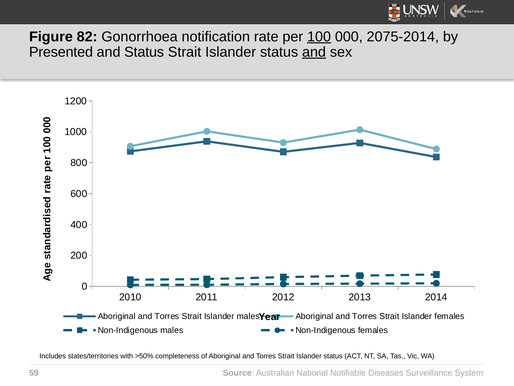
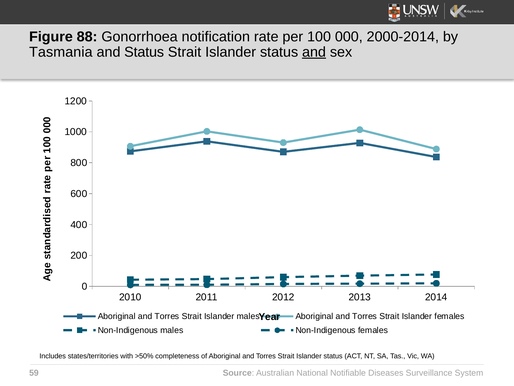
82: 82 -> 88
100 underline: present -> none
2075-2014: 2075-2014 -> 2000-2014
Presented: Presented -> Tasmania
